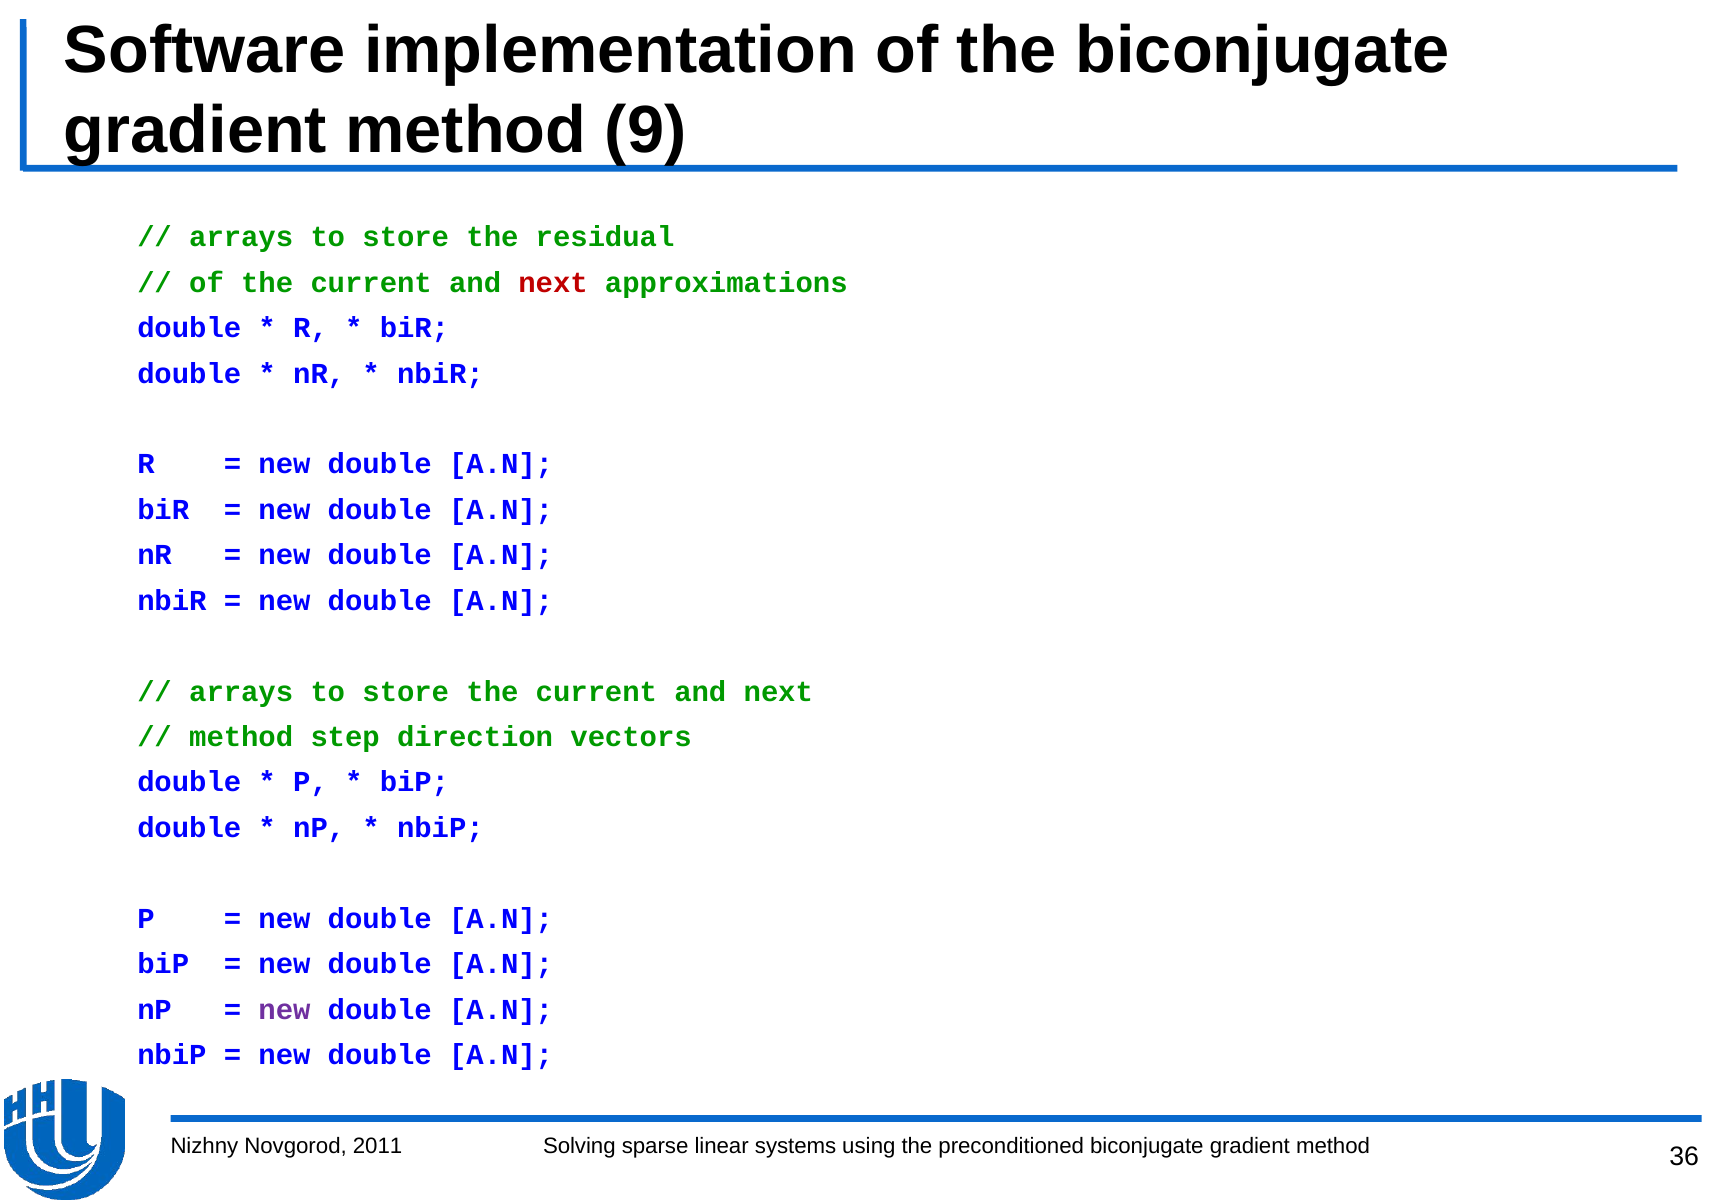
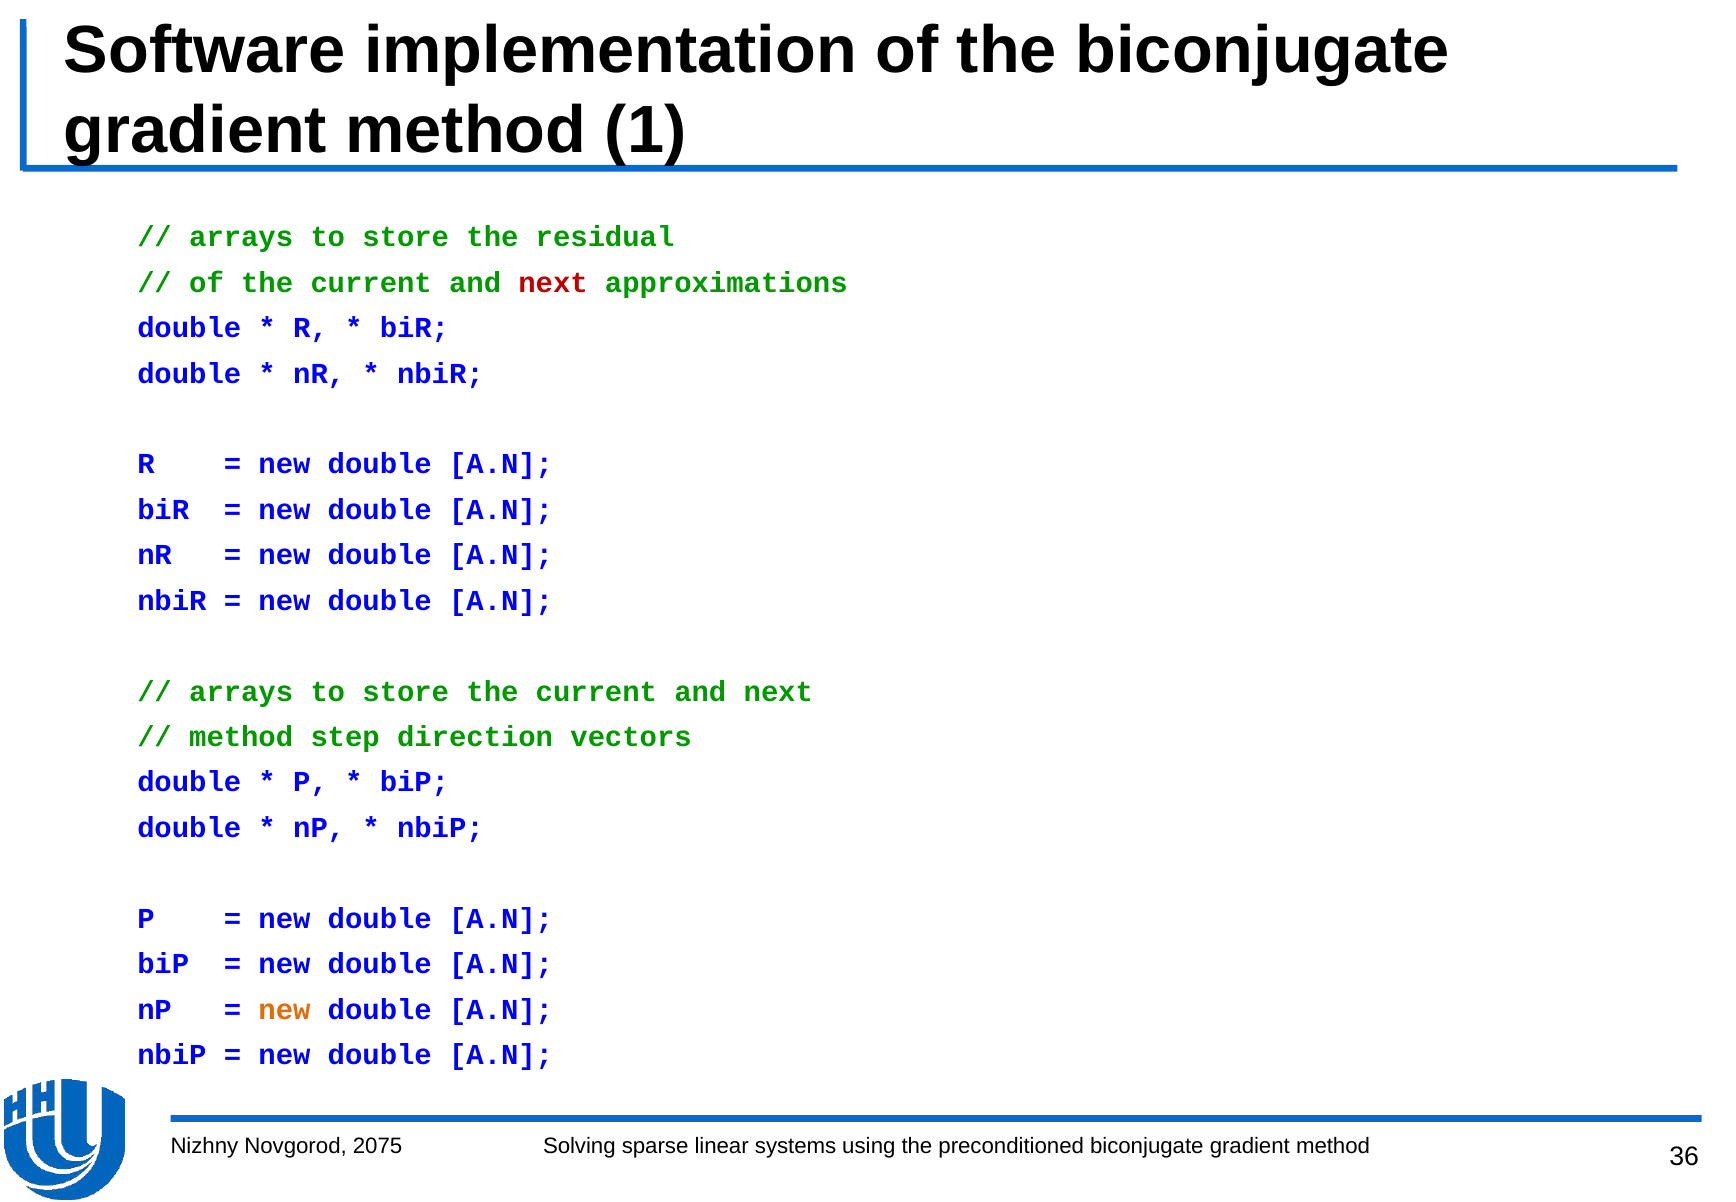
9: 9 -> 1
new at (284, 1009) colour: purple -> orange
2011: 2011 -> 2075
